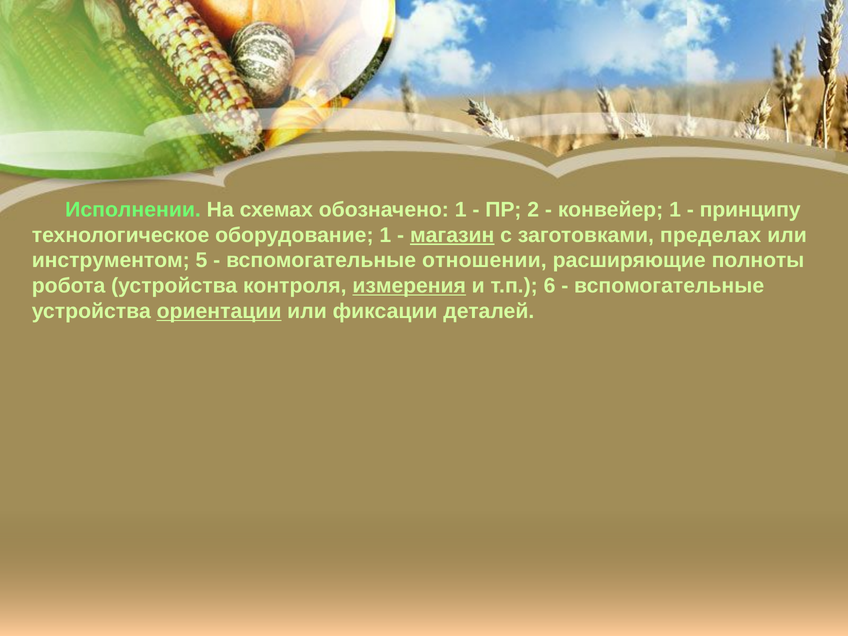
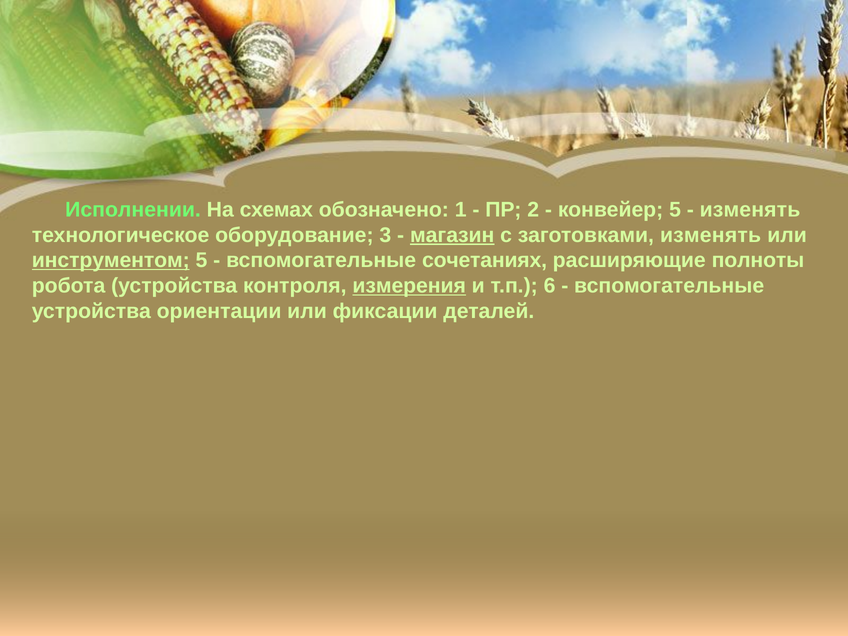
конвейер 1: 1 -> 5
принципу at (750, 210): принципу -> изменять
оборудование 1: 1 -> 3
заготовками пределах: пределах -> изменять
инструментом underline: none -> present
отношении: отношении -> сочетаниях
ориентации underline: present -> none
